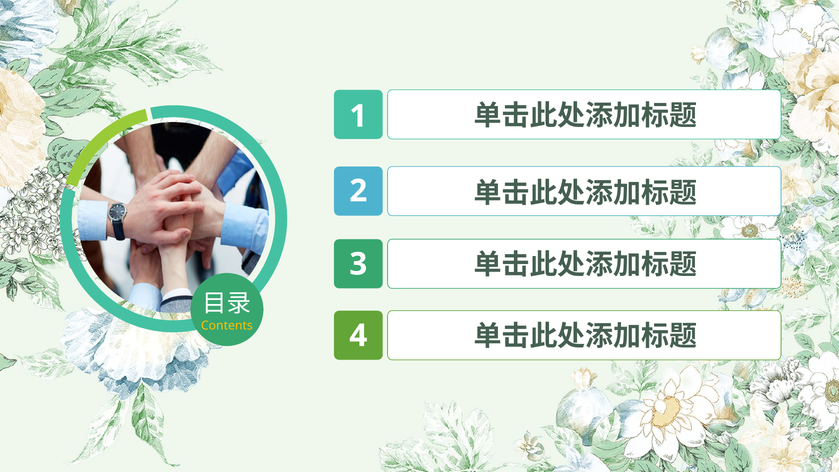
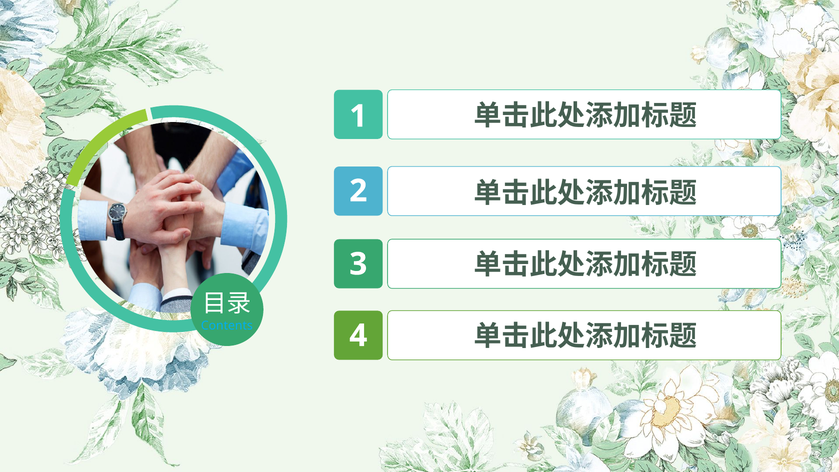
Contents colour: yellow -> light blue
